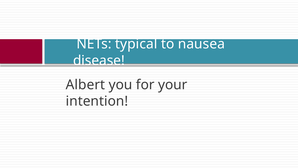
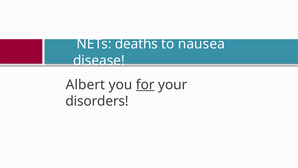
typical: typical -> deaths
for underline: none -> present
intention: intention -> disorders
